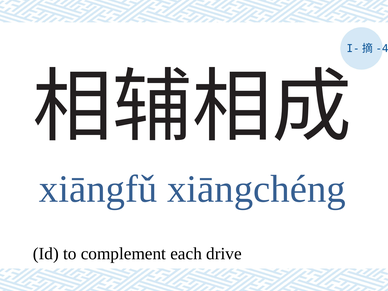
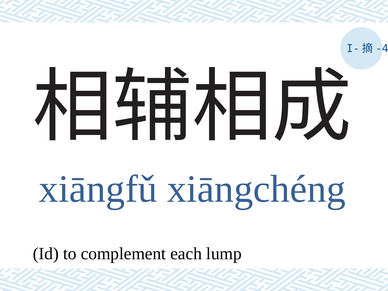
drive: drive -> lump
